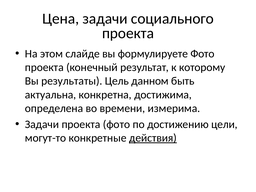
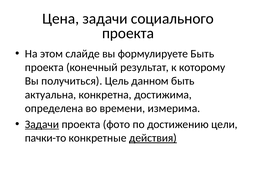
формулируете Фото: Фото -> Быть
результаты: результаты -> получиться
Задачи at (42, 124) underline: none -> present
могут-то: могут-то -> пачки-то
